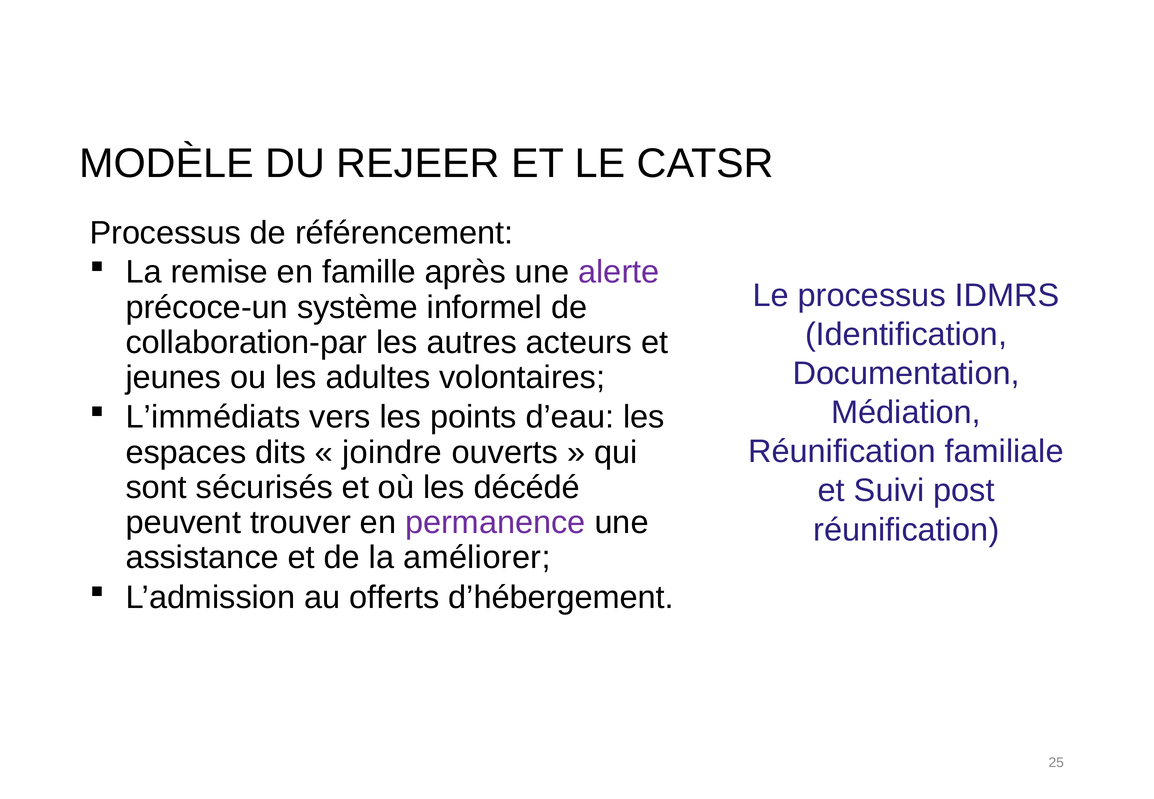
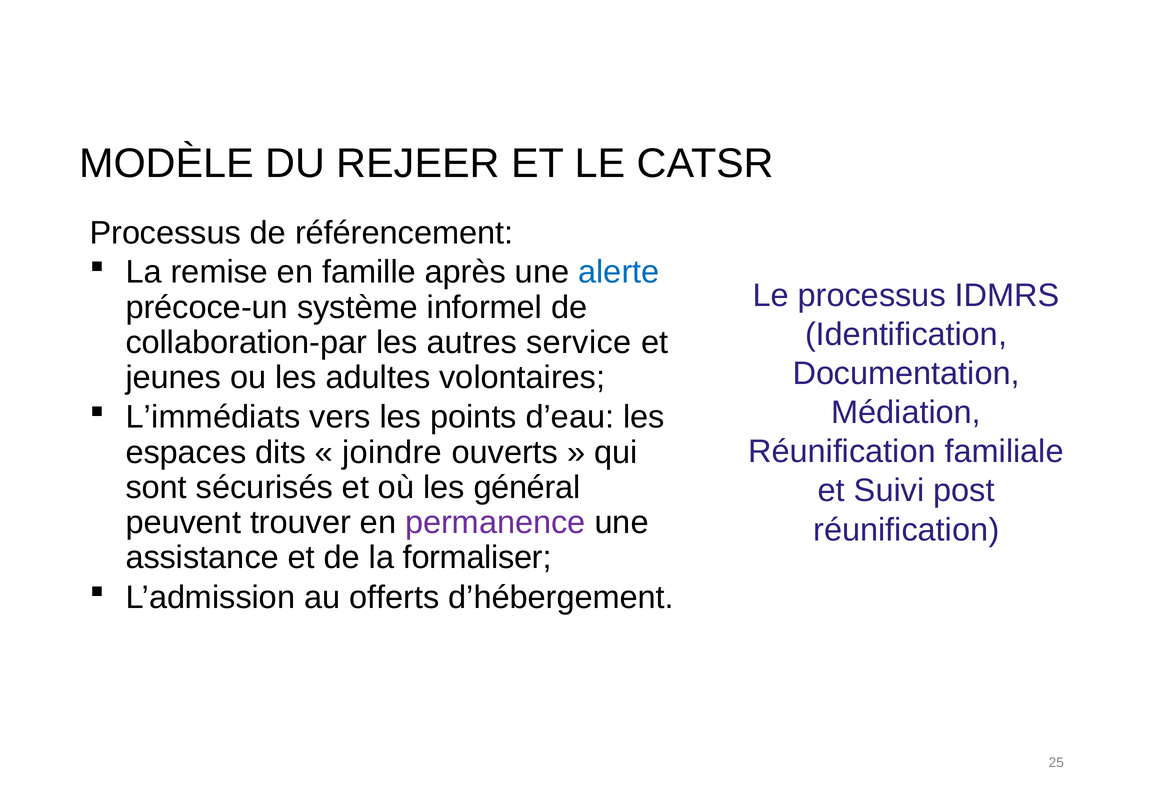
alerte colour: purple -> blue
acteurs: acteurs -> service
décédé: décédé -> général
améliorer: améliorer -> formaliser
